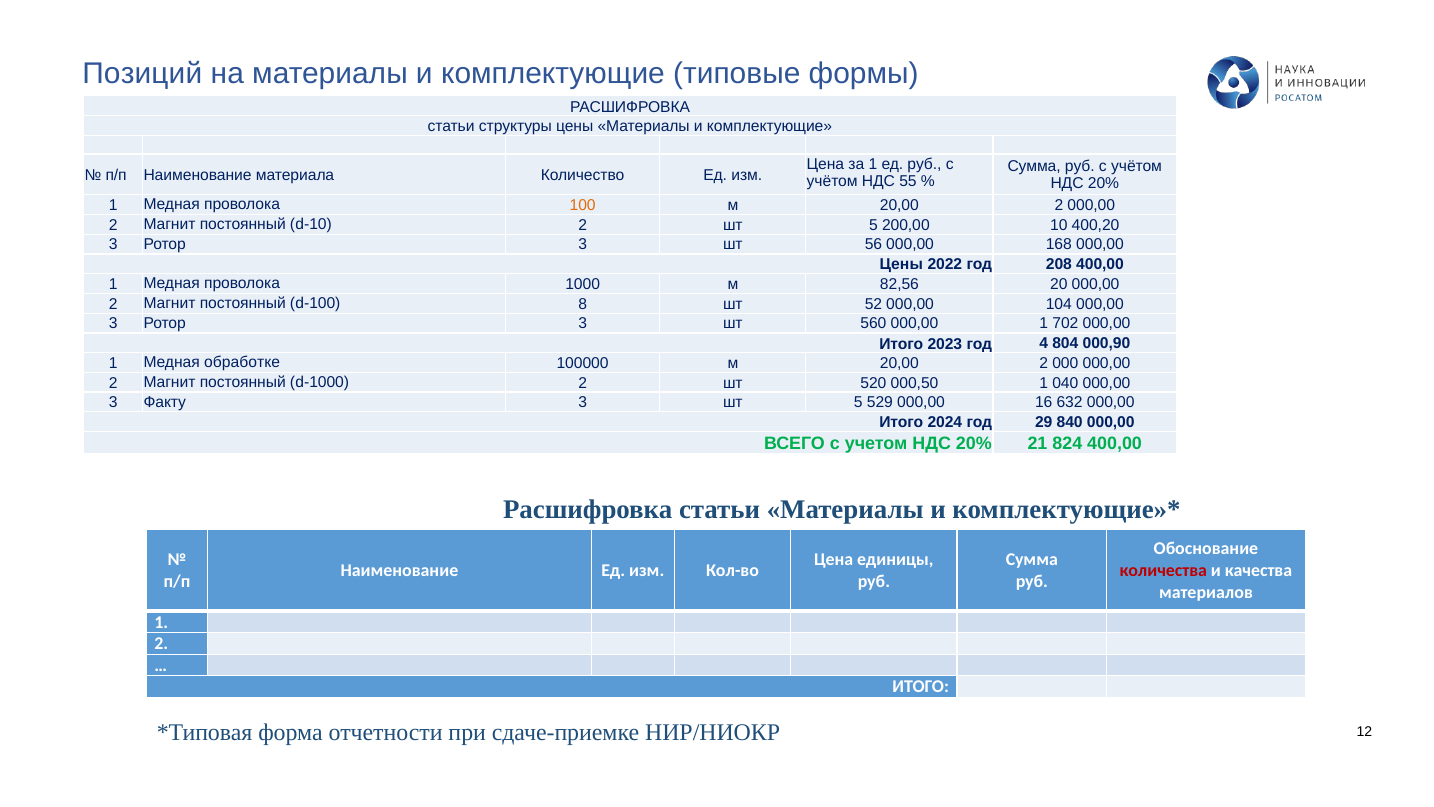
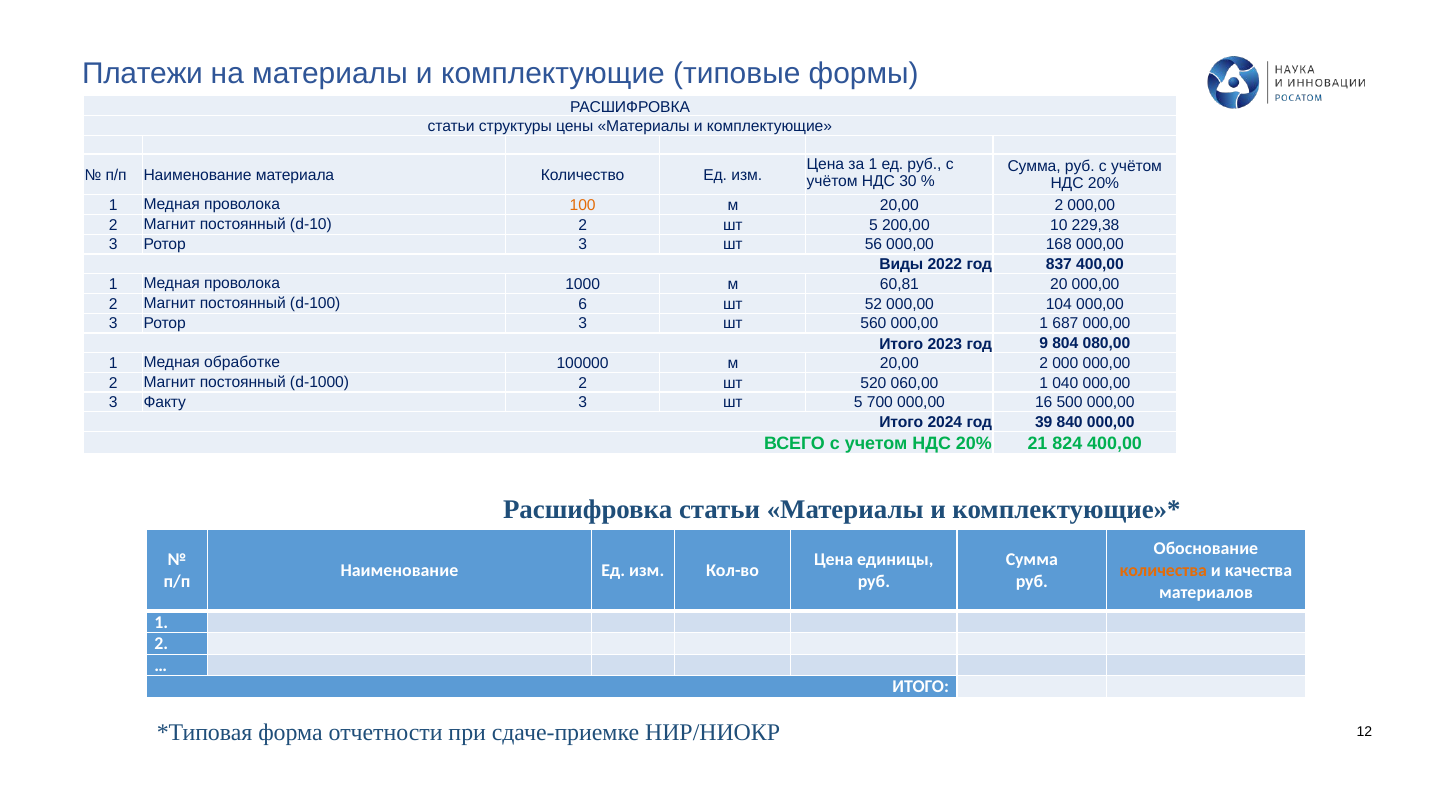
Позиций: Позиций -> Платежи
55: 55 -> 30
400,20: 400,20 -> 229,38
Цены at (901, 264): Цены -> Виды
208: 208 -> 837
82,56: 82,56 -> 60,81
8: 8 -> 6
702: 702 -> 687
4: 4 -> 9
000,90: 000,90 -> 080,00
000,50: 000,50 -> 060,00
529: 529 -> 700
632: 632 -> 500
29: 29 -> 39
количества colour: red -> orange
